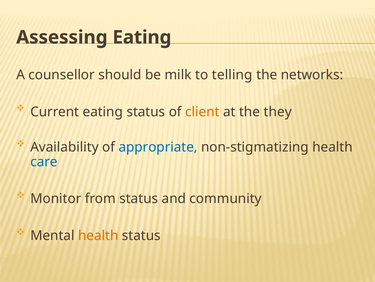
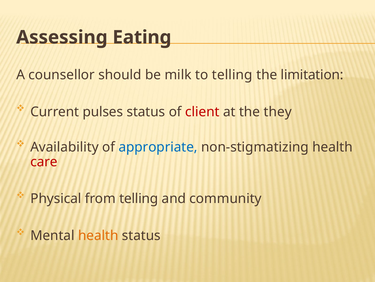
networks: networks -> limitation
Current eating: eating -> pulses
client colour: orange -> red
care colour: blue -> red
Monitor: Monitor -> Physical
from status: status -> telling
